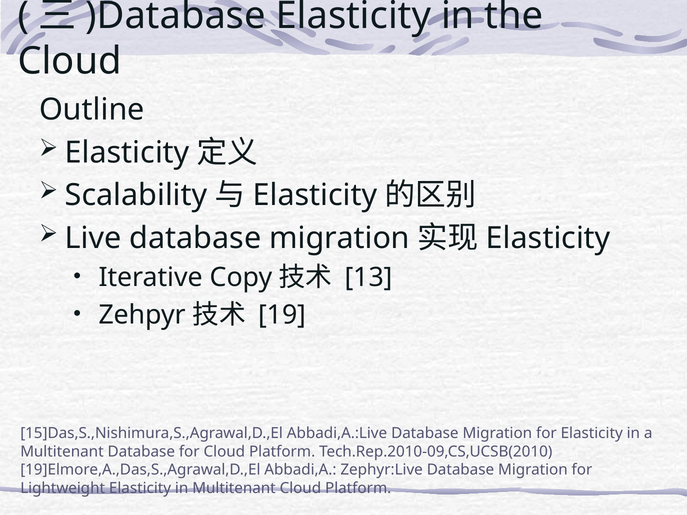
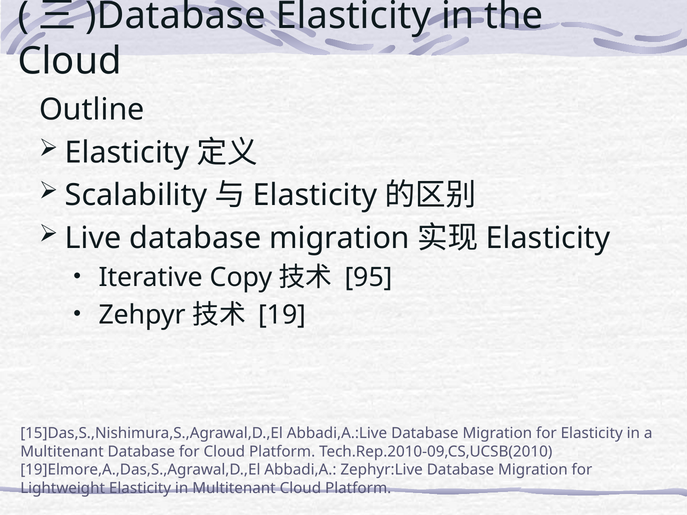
13: 13 -> 95
